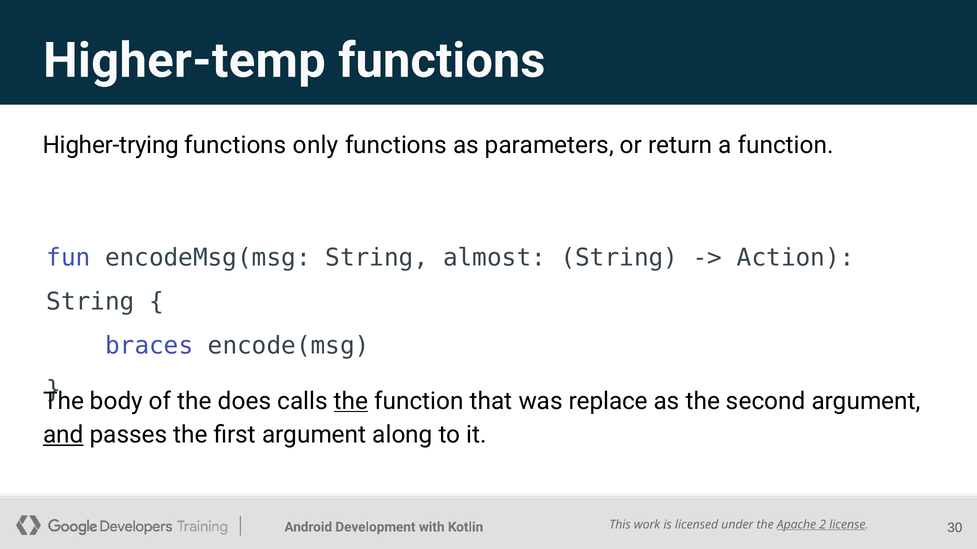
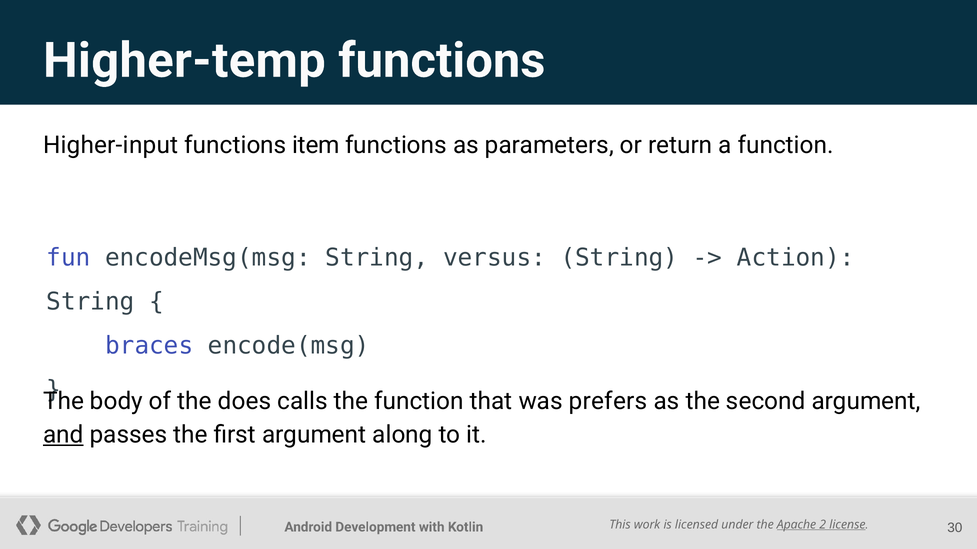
Higher-trying: Higher-trying -> Higher-input
only: only -> item
almost: almost -> versus
the at (351, 401) underline: present -> none
replace: replace -> prefers
